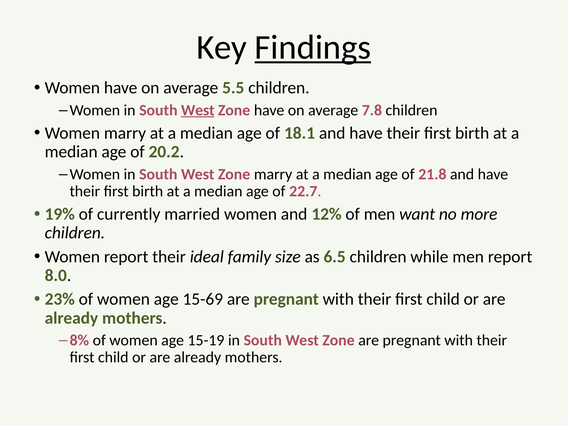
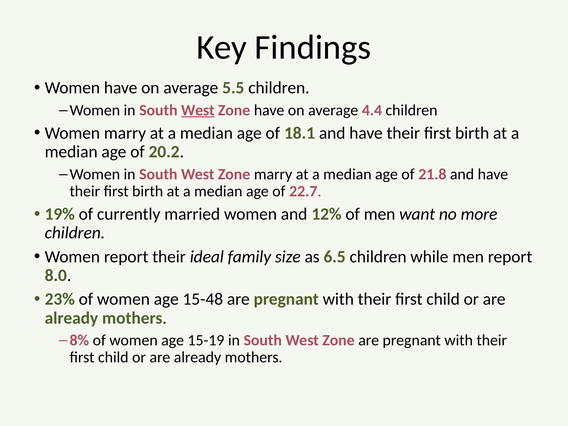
Findings underline: present -> none
7.8: 7.8 -> 4.4
15-69: 15-69 -> 15-48
